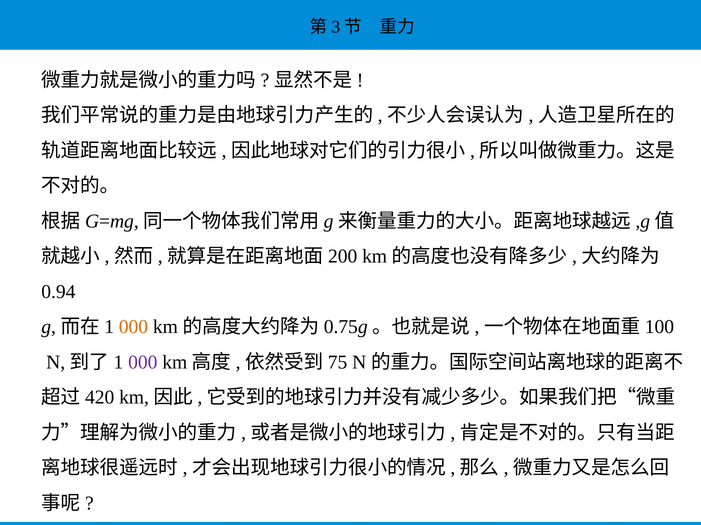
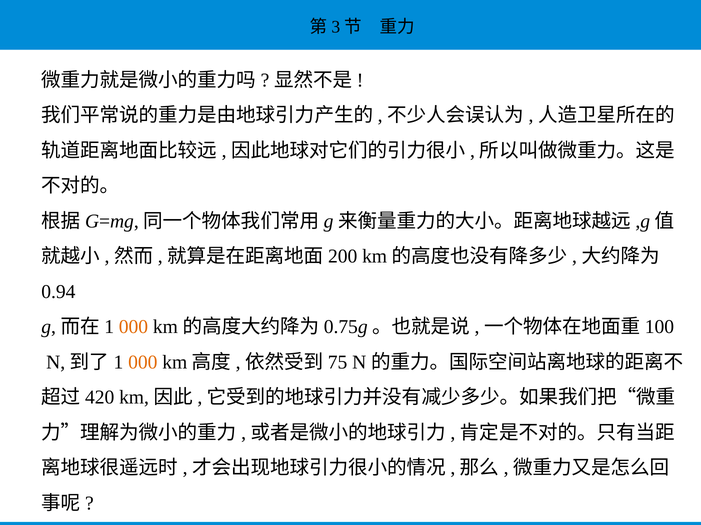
000 at (143, 362) colour: purple -> orange
